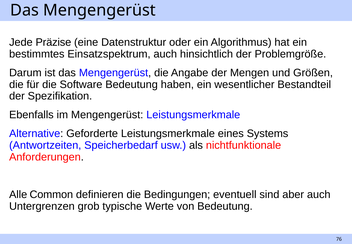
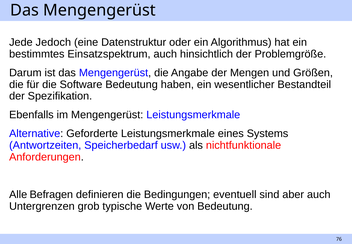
Präzise: Präzise -> Jedoch
Common: Common -> Befragen
